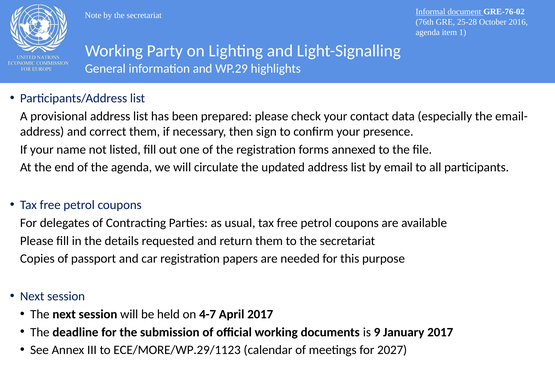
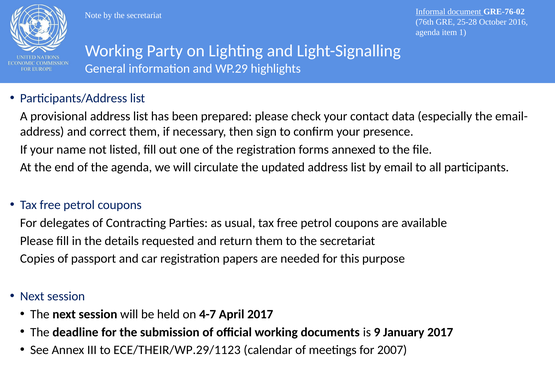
ECE/MORE/WP.29/1123: ECE/MORE/WP.29/1123 -> ECE/THEIR/WP.29/1123
2027: 2027 -> 2007
